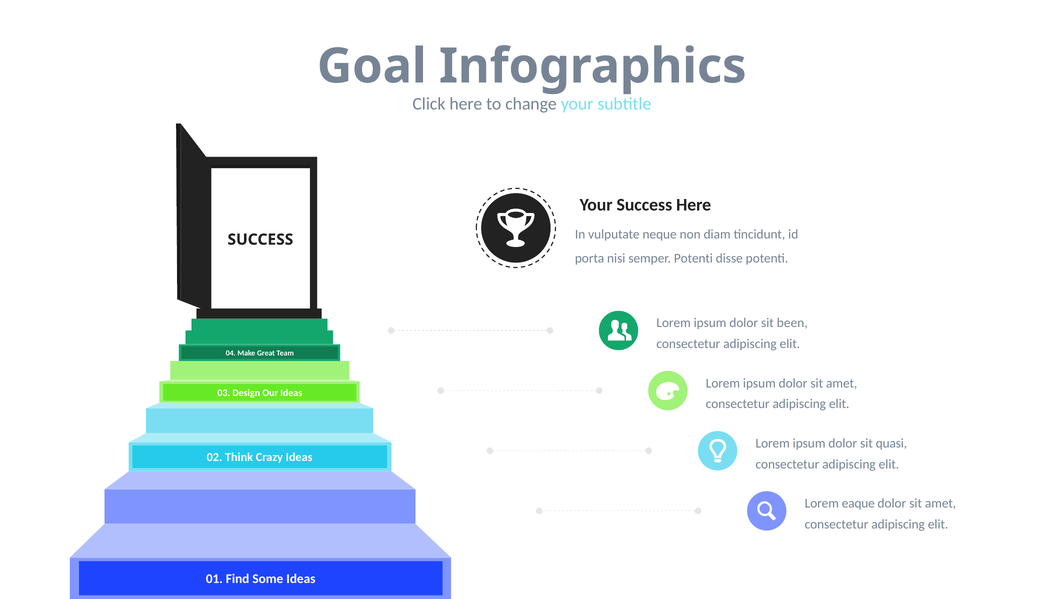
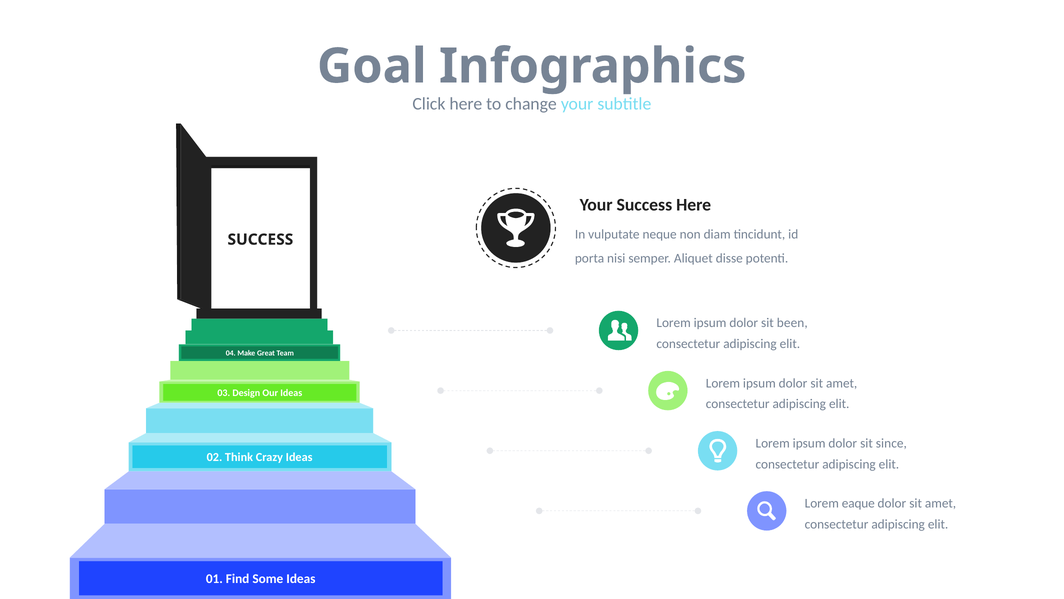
semper Potenti: Potenti -> Aliquet
quasi: quasi -> since
